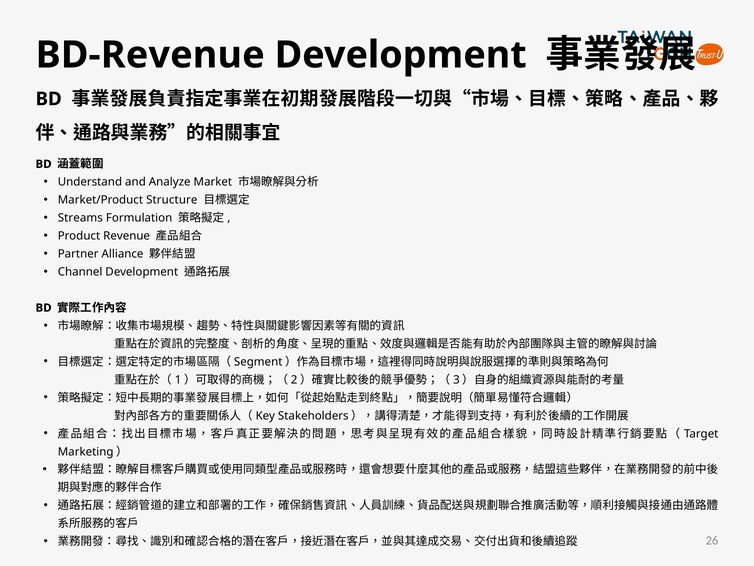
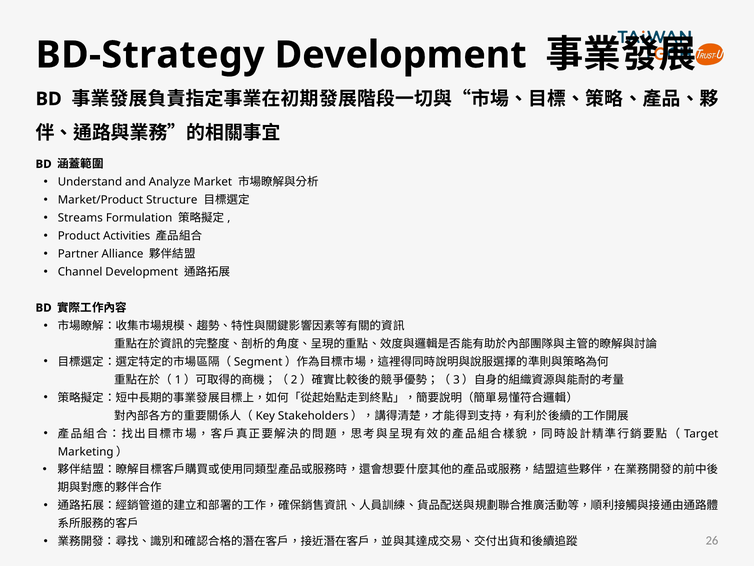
BD-Revenue: BD-Revenue -> BD-Strategy
Revenue: Revenue -> Activities
